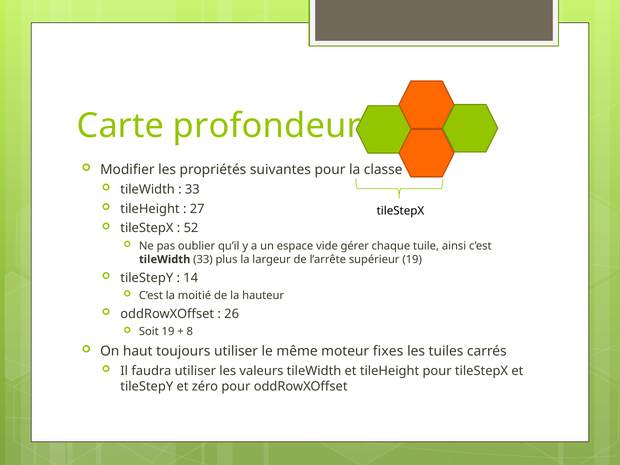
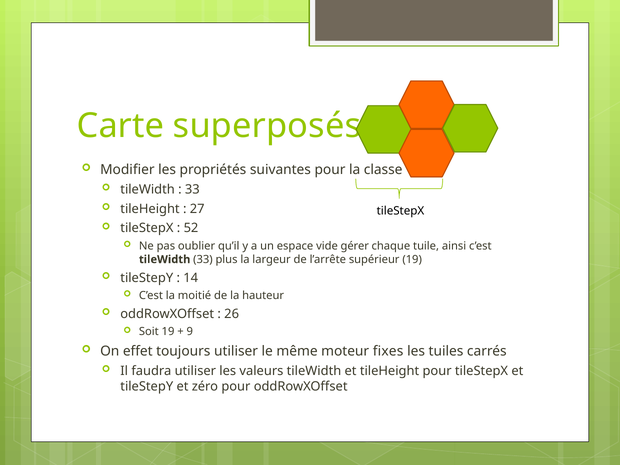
profondeur: profondeur -> superposés
8: 8 -> 9
haut: haut -> effet
